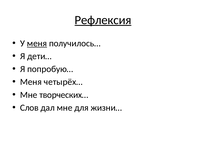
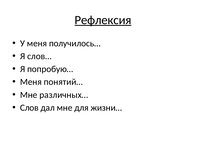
меня at (37, 43) underline: present -> none
дети…: дети… -> слов…
четырёх…: четырёх… -> понятий…
творческих…: творческих… -> различных…
